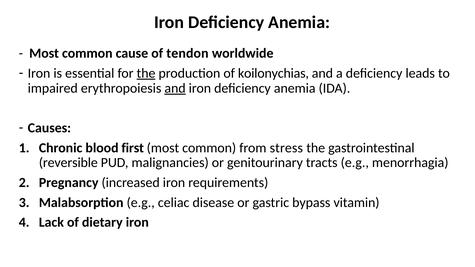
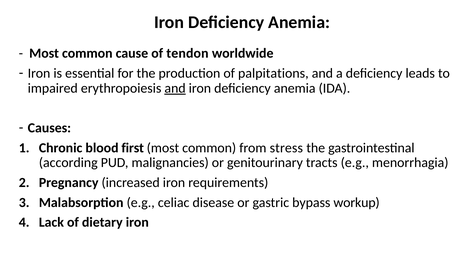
the at (146, 73) underline: present -> none
koilonychias: koilonychias -> palpitations
reversible: reversible -> according
vitamin: vitamin -> workup
